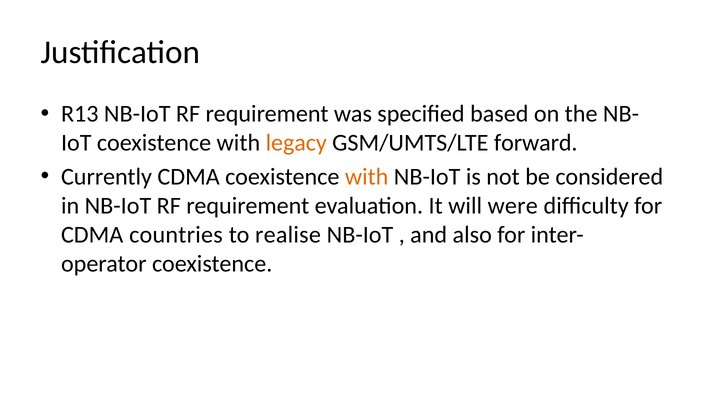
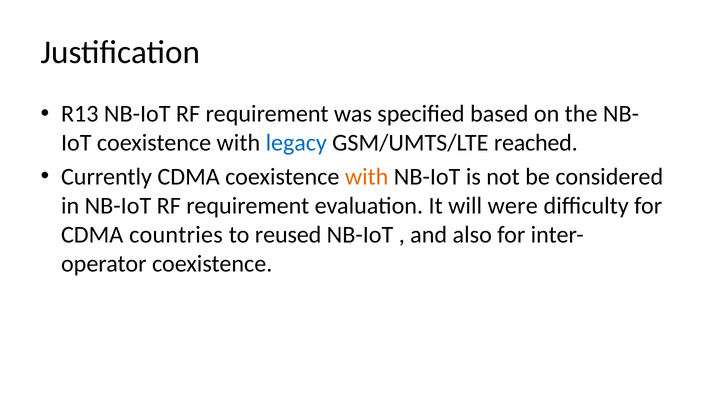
legacy colour: orange -> blue
forward: forward -> reached
realise: realise -> reused
